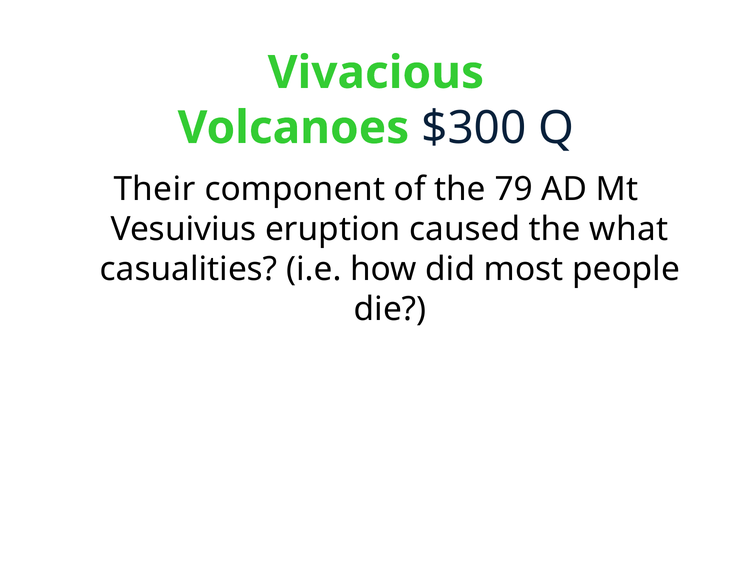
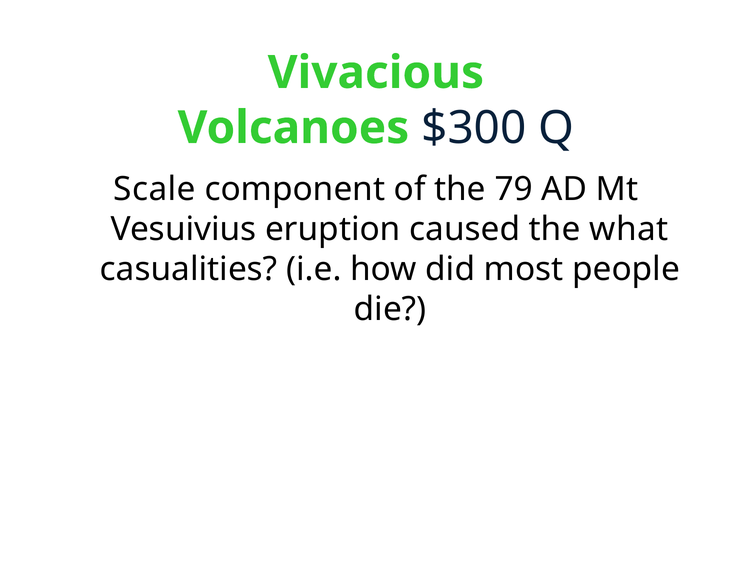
Their: Their -> Scale
